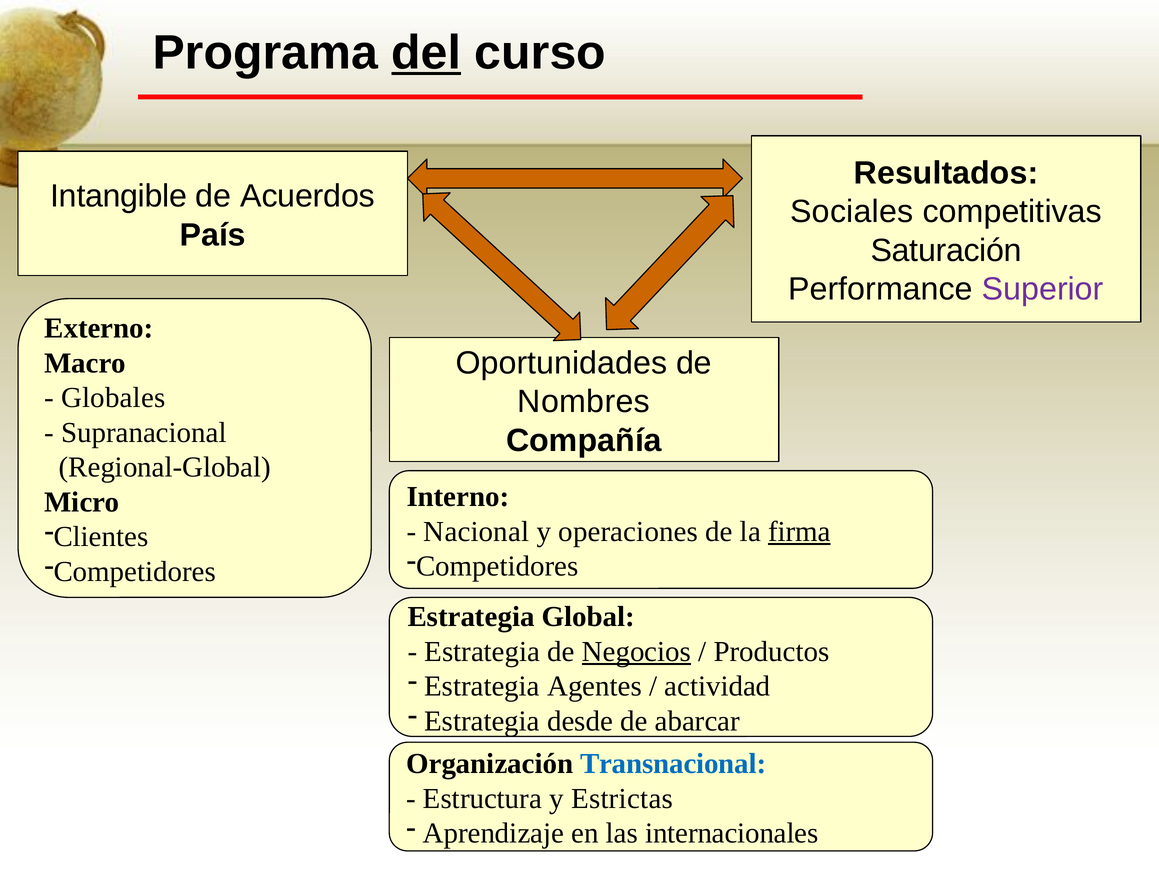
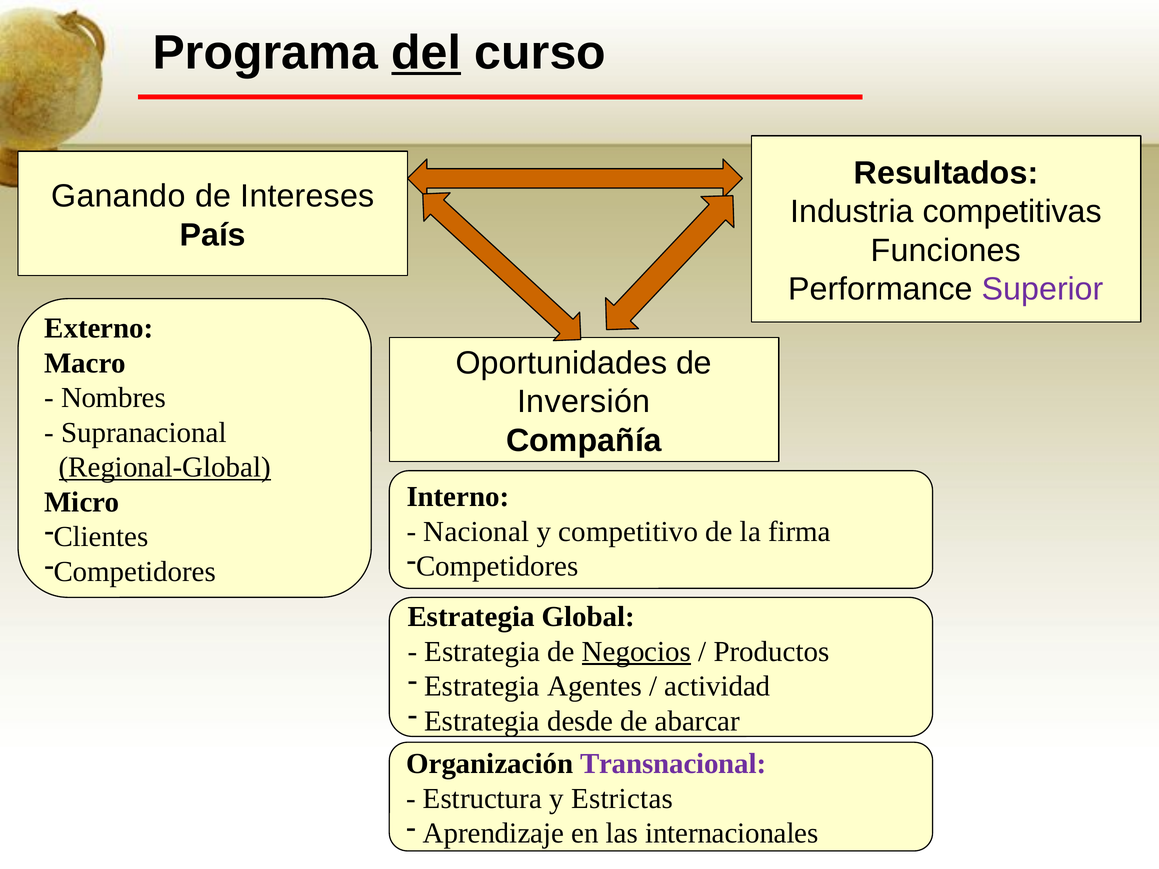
Intangible: Intangible -> Ganando
Acuerdos: Acuerdos -> Intereses
Sociales: Sociales -> Industria
Saturación: Saturación -> Funciones
Globales: Globales -> Nombres
Nombres: Nombres -> Inversión
Regional-Global underline: none -> present
operaciones: operaciones -> competitivo
firma underline: present -> none
Transnacional colour: blue -> purple
